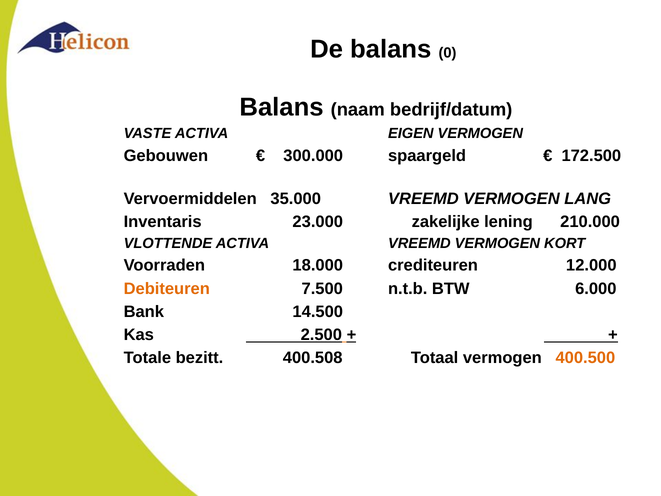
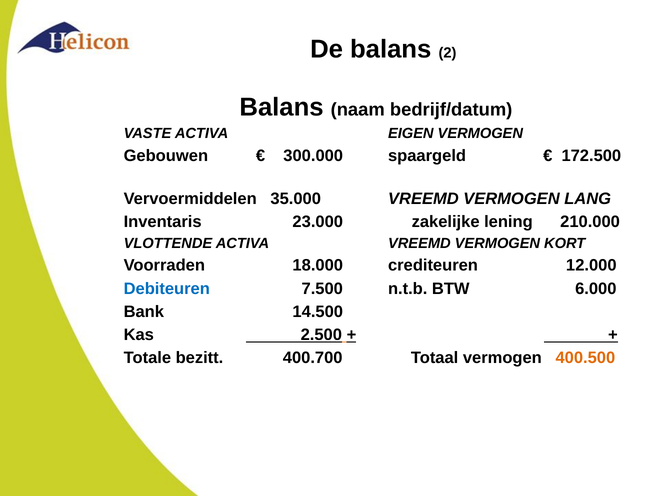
0: 0 -> 2
Debiteuren colour: orange -> blue
400.508: 400.508 -> 400.700
